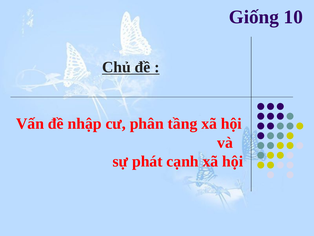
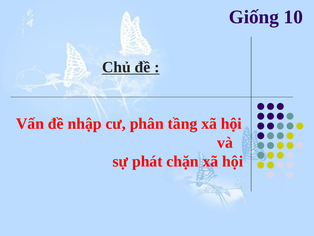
cạnh: cạnh -> chặn
